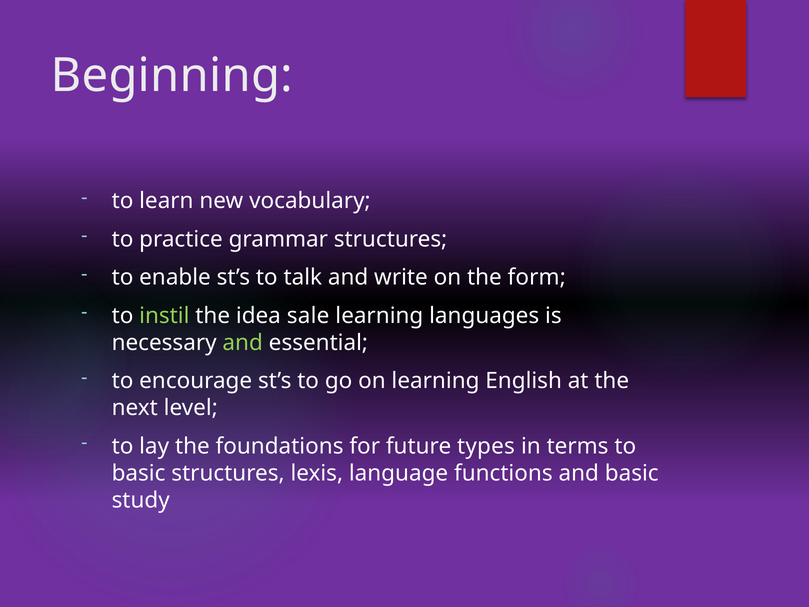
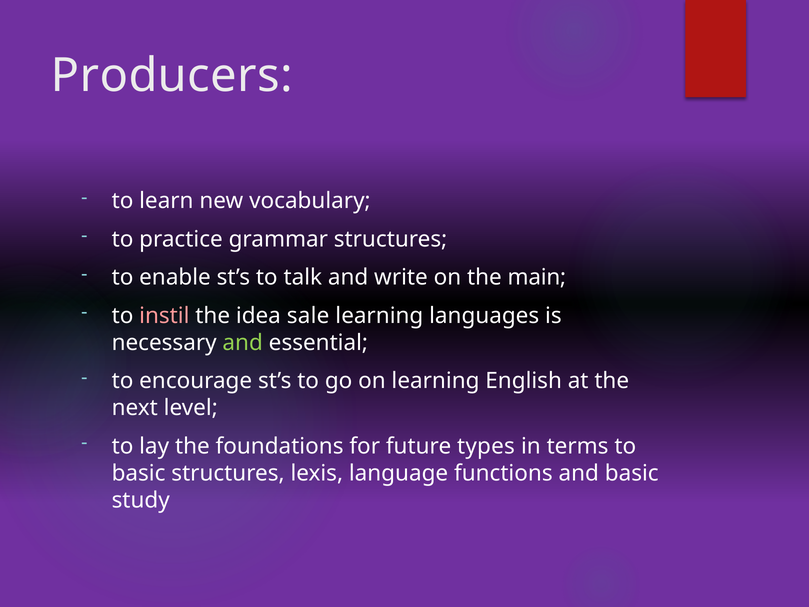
Beginning: Beginning -> Producers
form: form -> main
instil colour: light green -> pink
